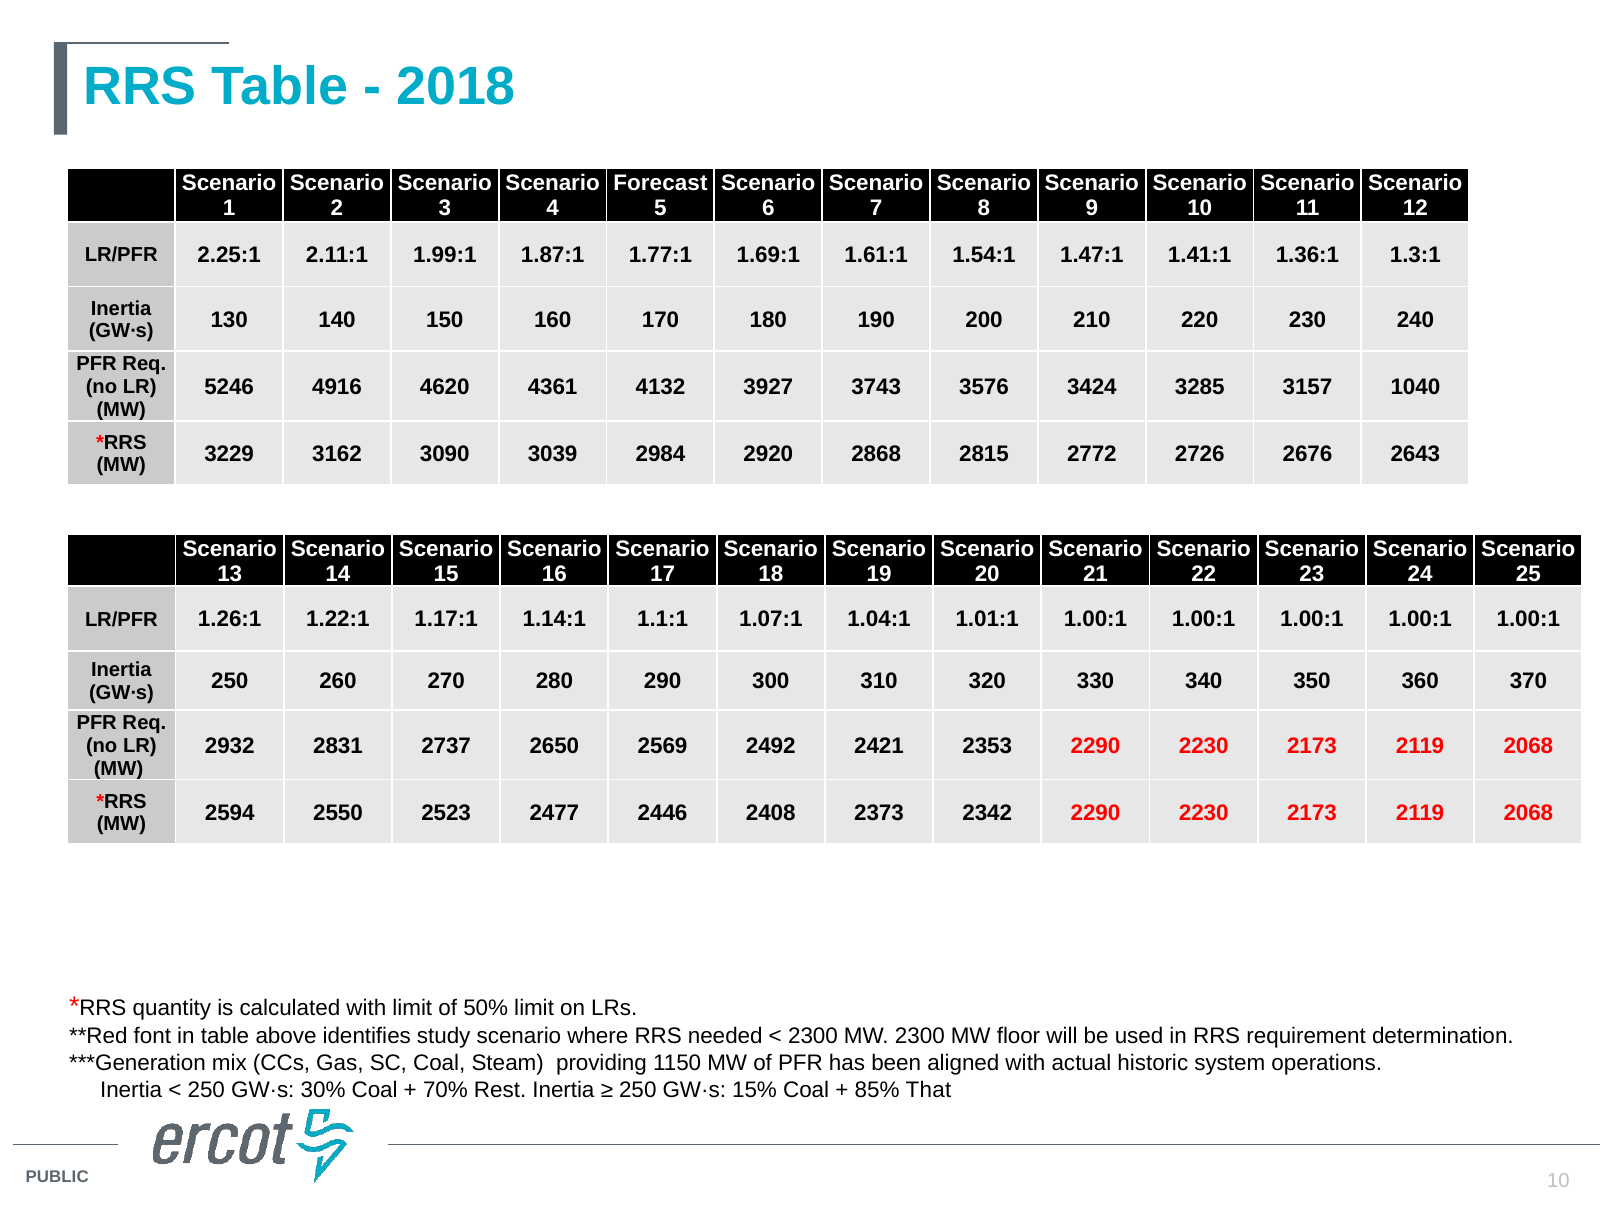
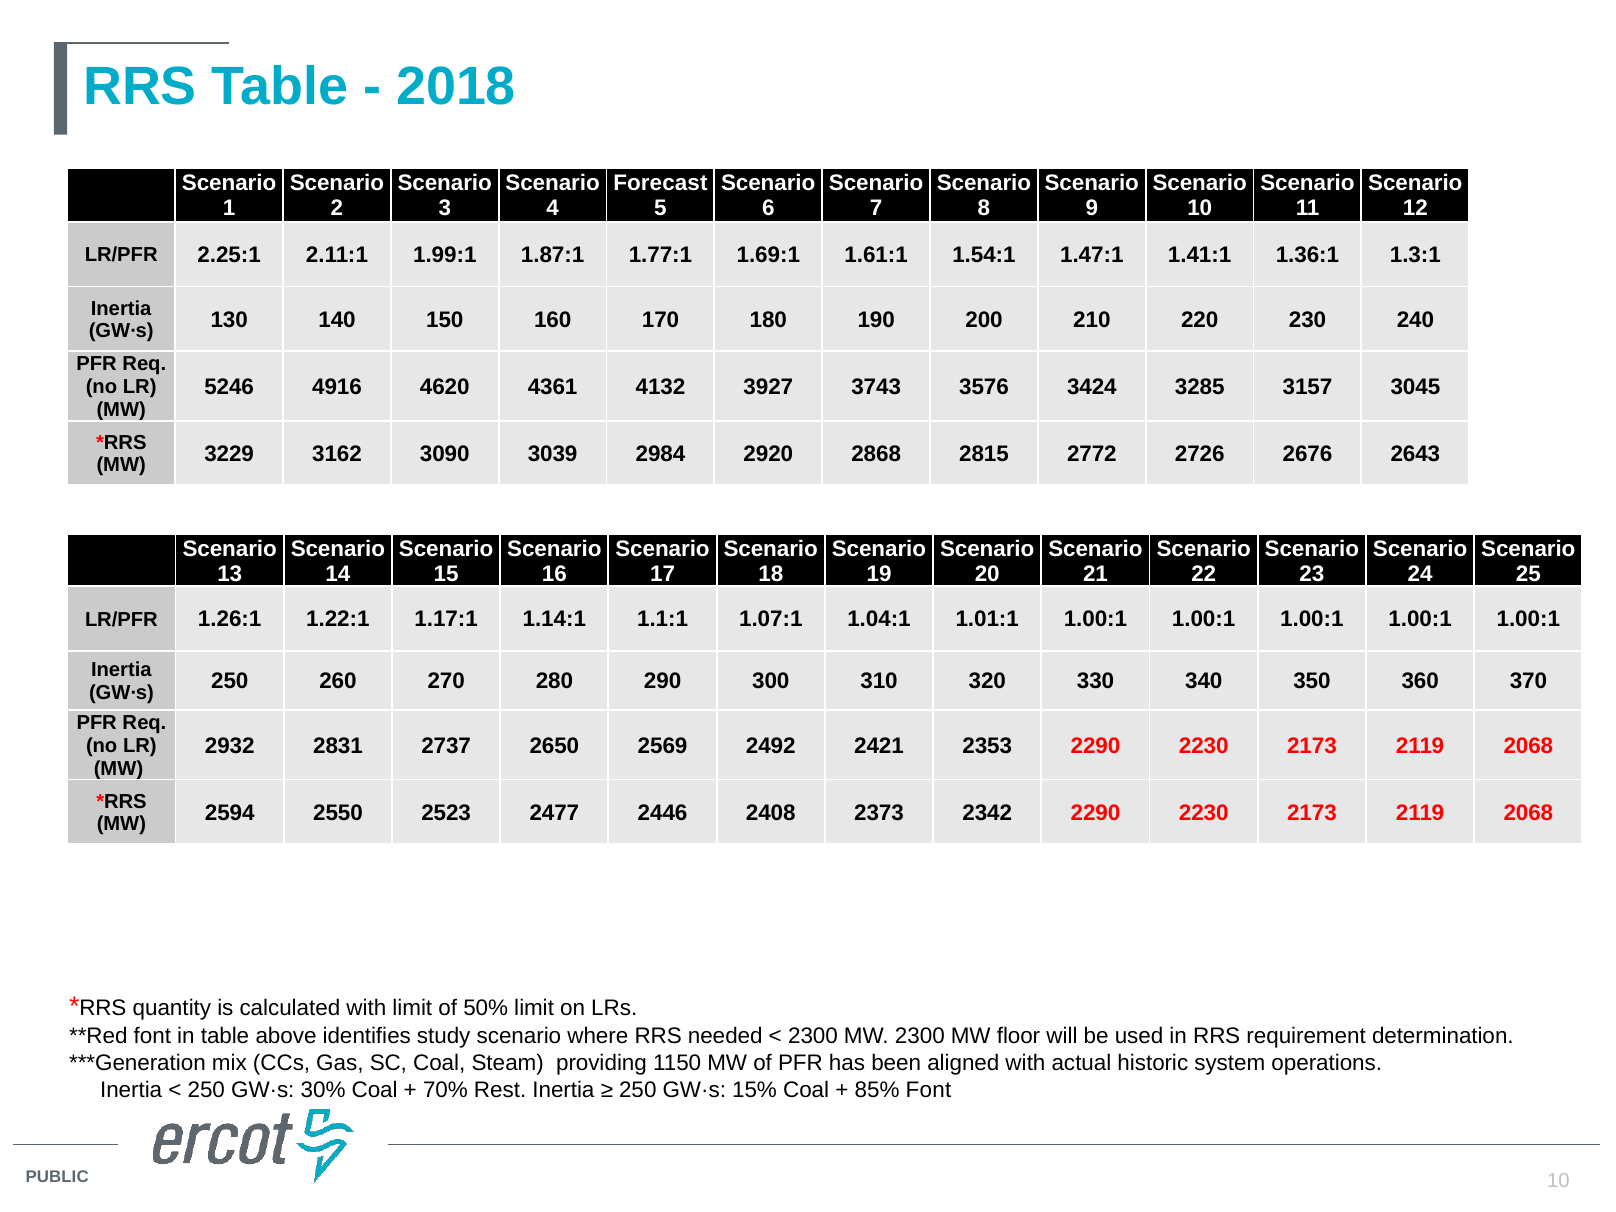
1040: 1040 -> 3045
85% That: That -> Font
